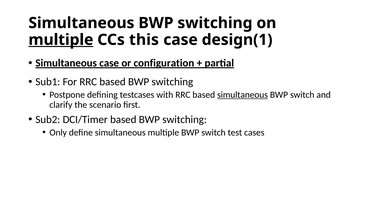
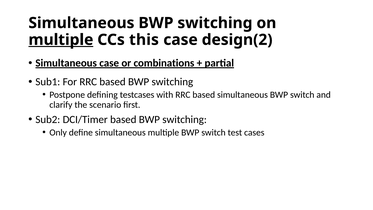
design(1: design(1 -> design(2
configuration: configuration -> combinations
simultaneous at (242, 95) underline: present -> none
